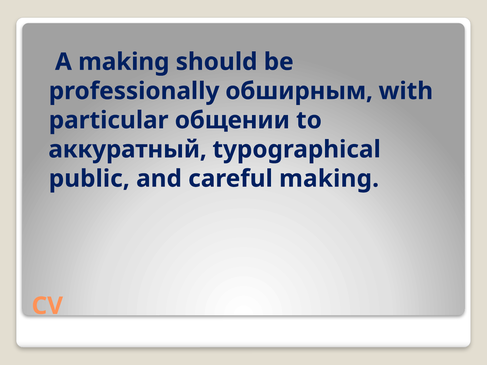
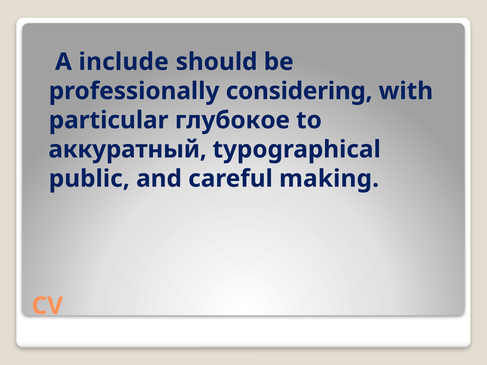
A making: making -> include
обширным: обширным -> considering
общении: общении -> глубокое
